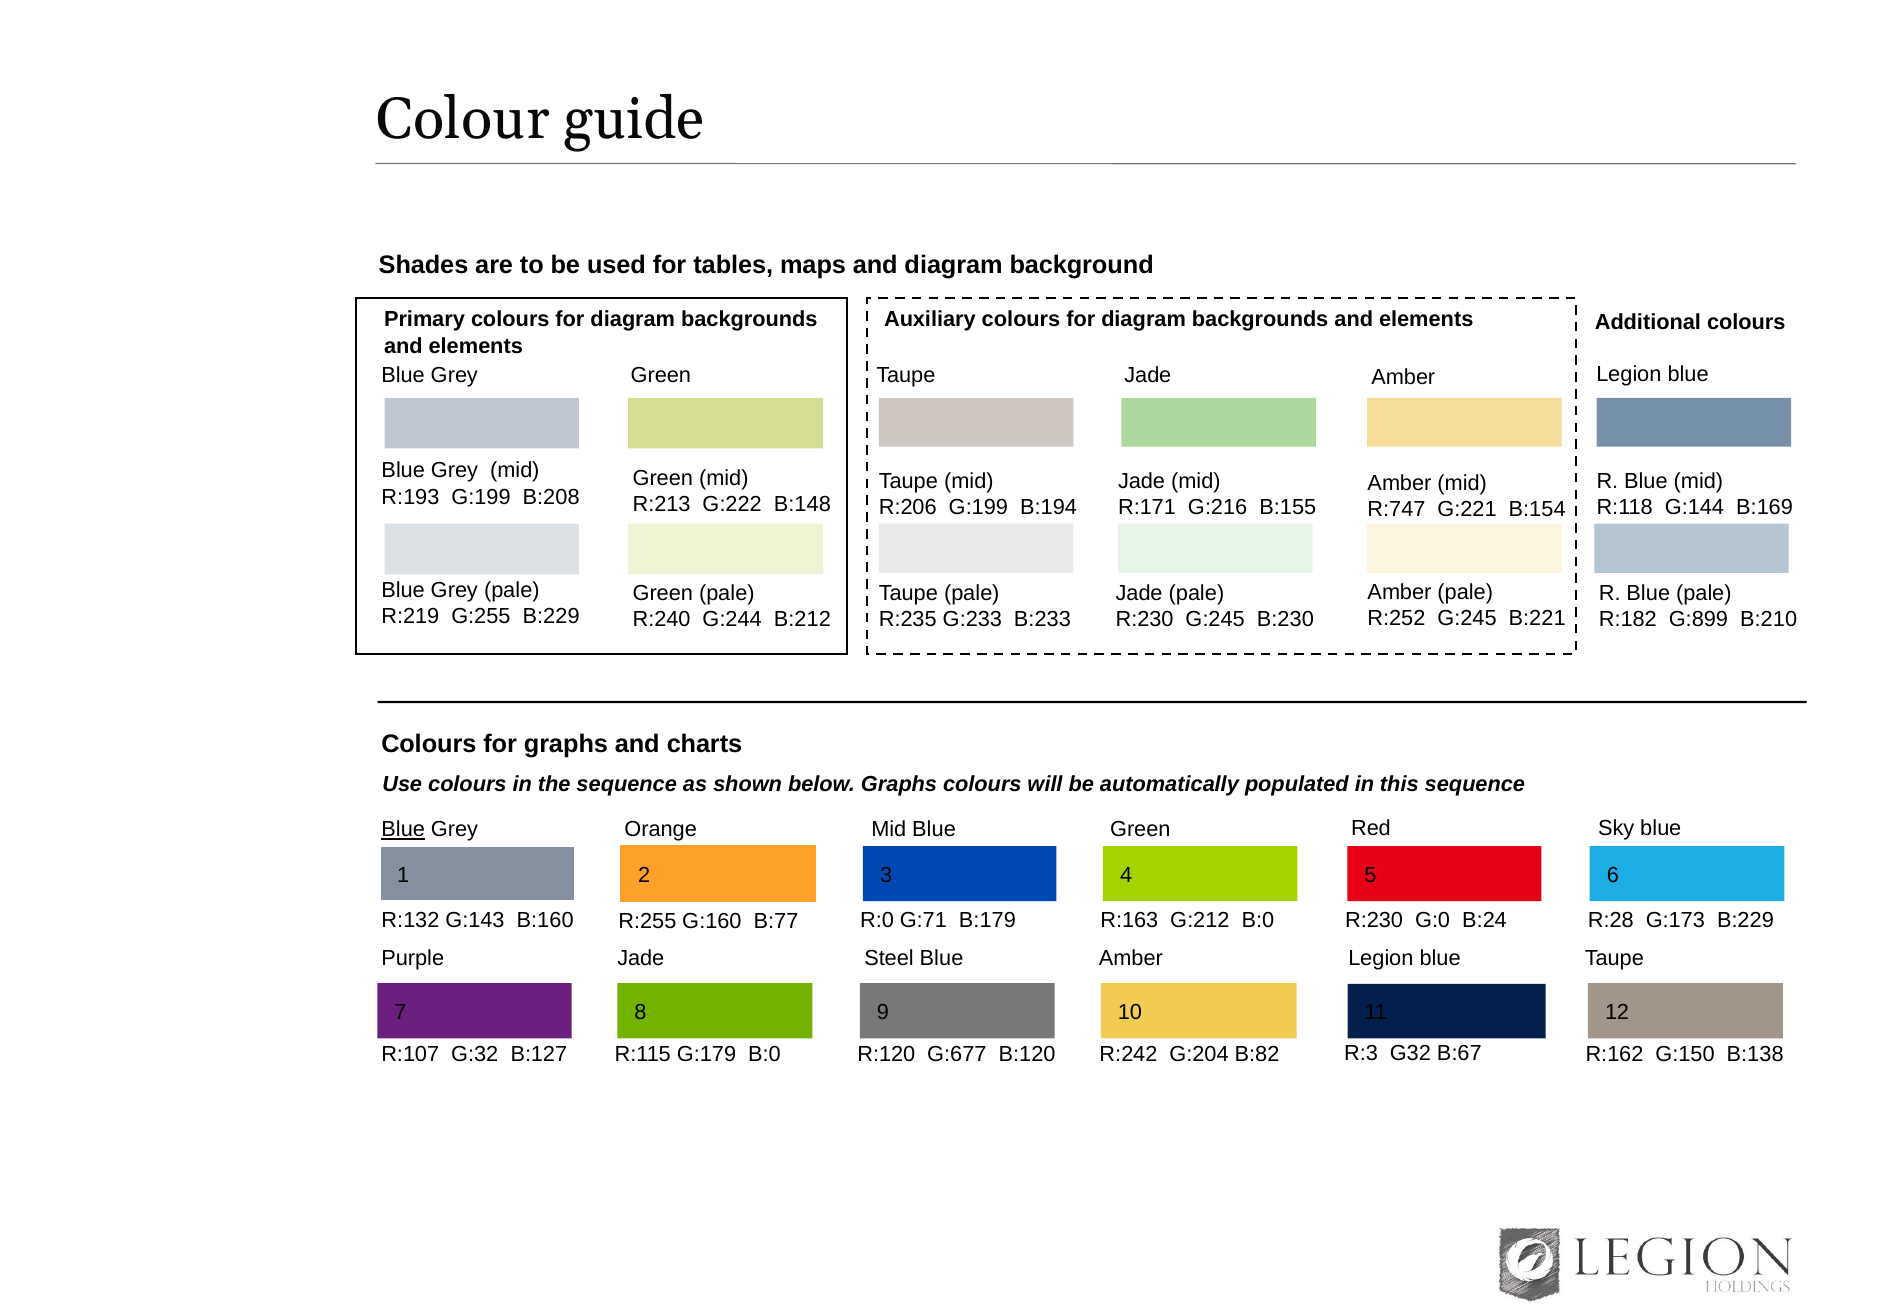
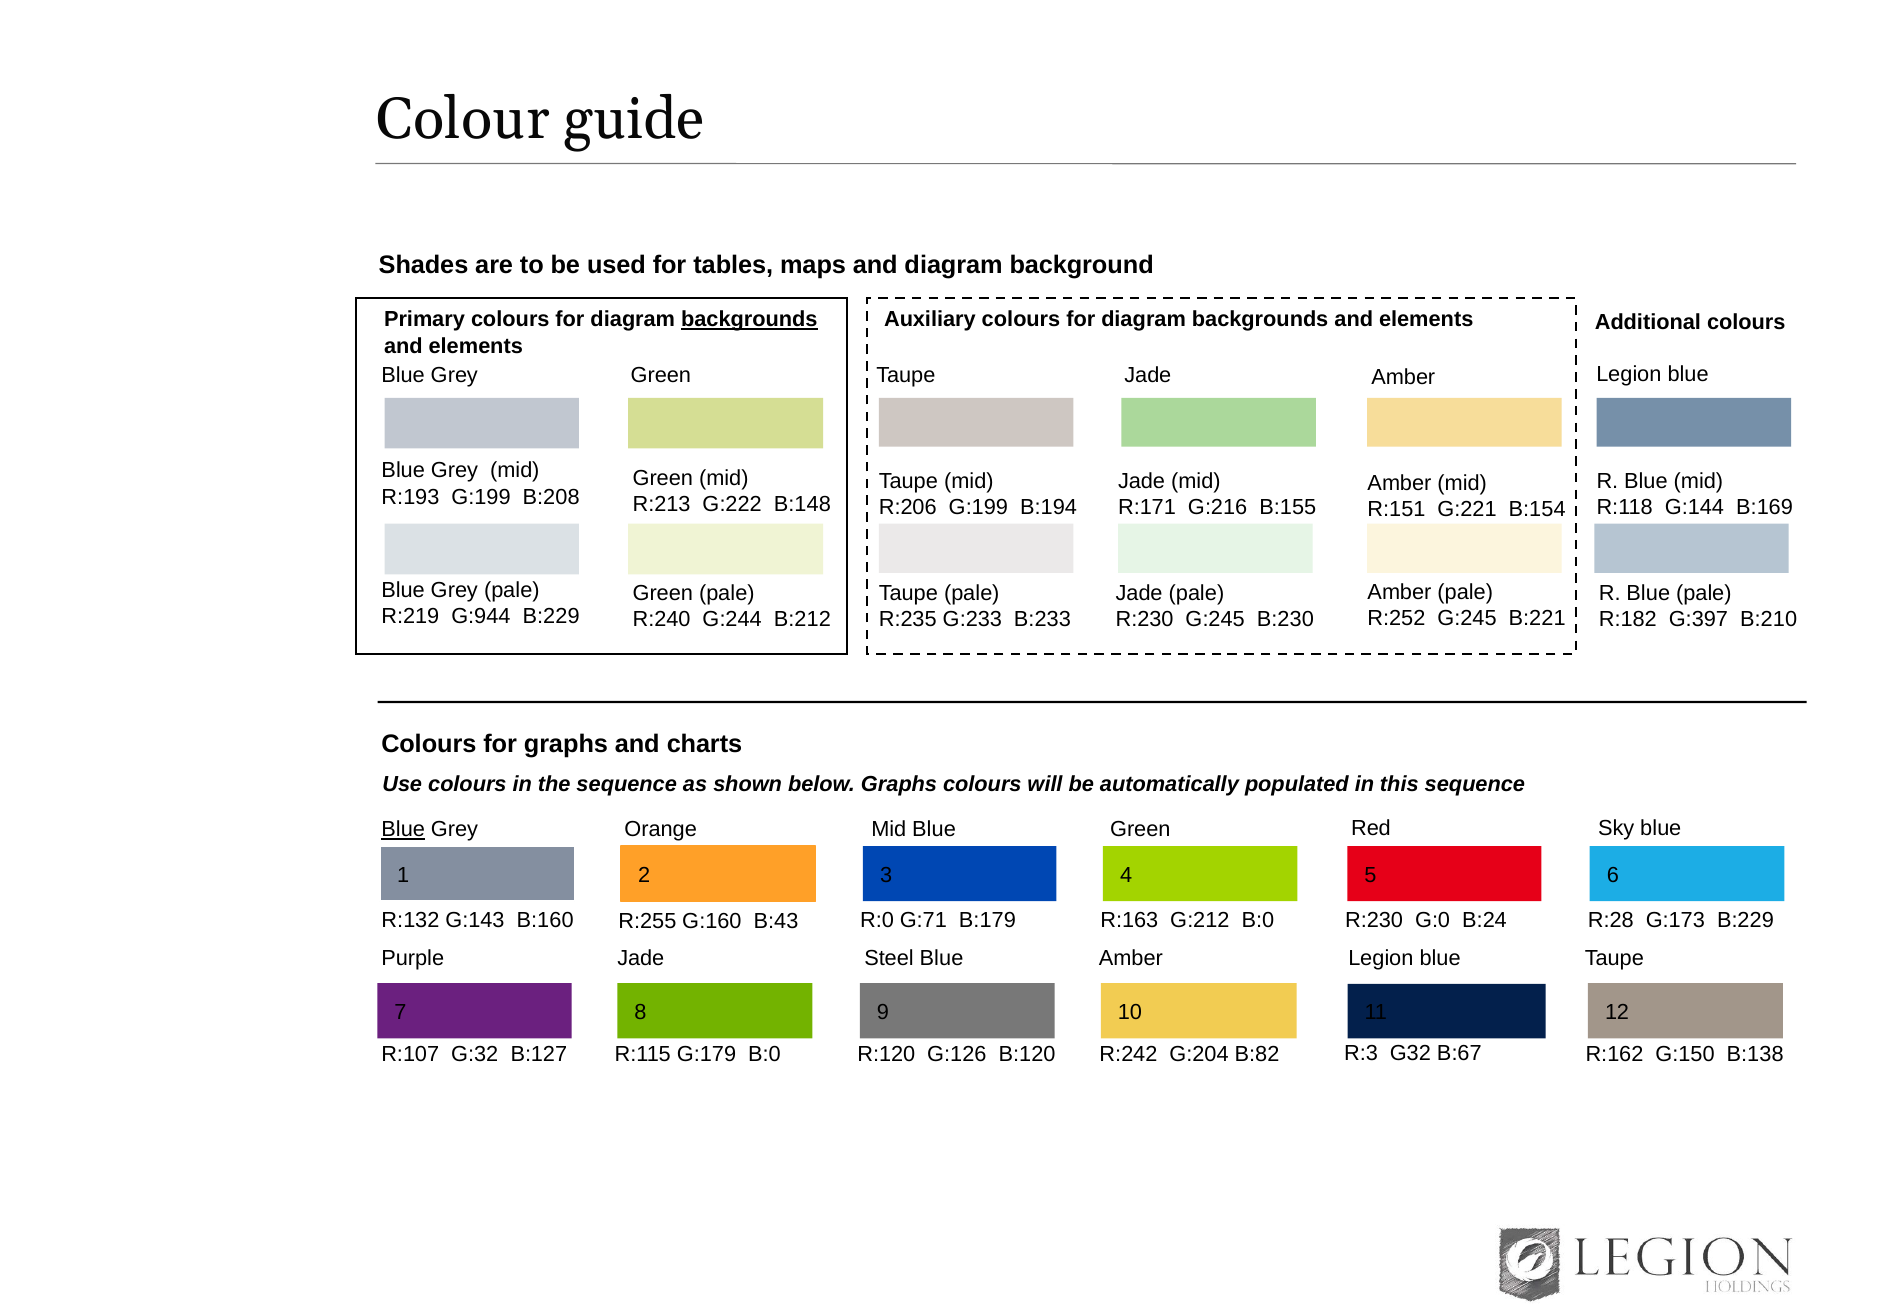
backgrounds at (749, 320) underline: none -> present
R:747: R:747 -> R:151
G:255: G:255 -> G:944
G:899: G:899 -> G:397
B:77: B:77 -> B:43
G:677: G:677 -> G:126
